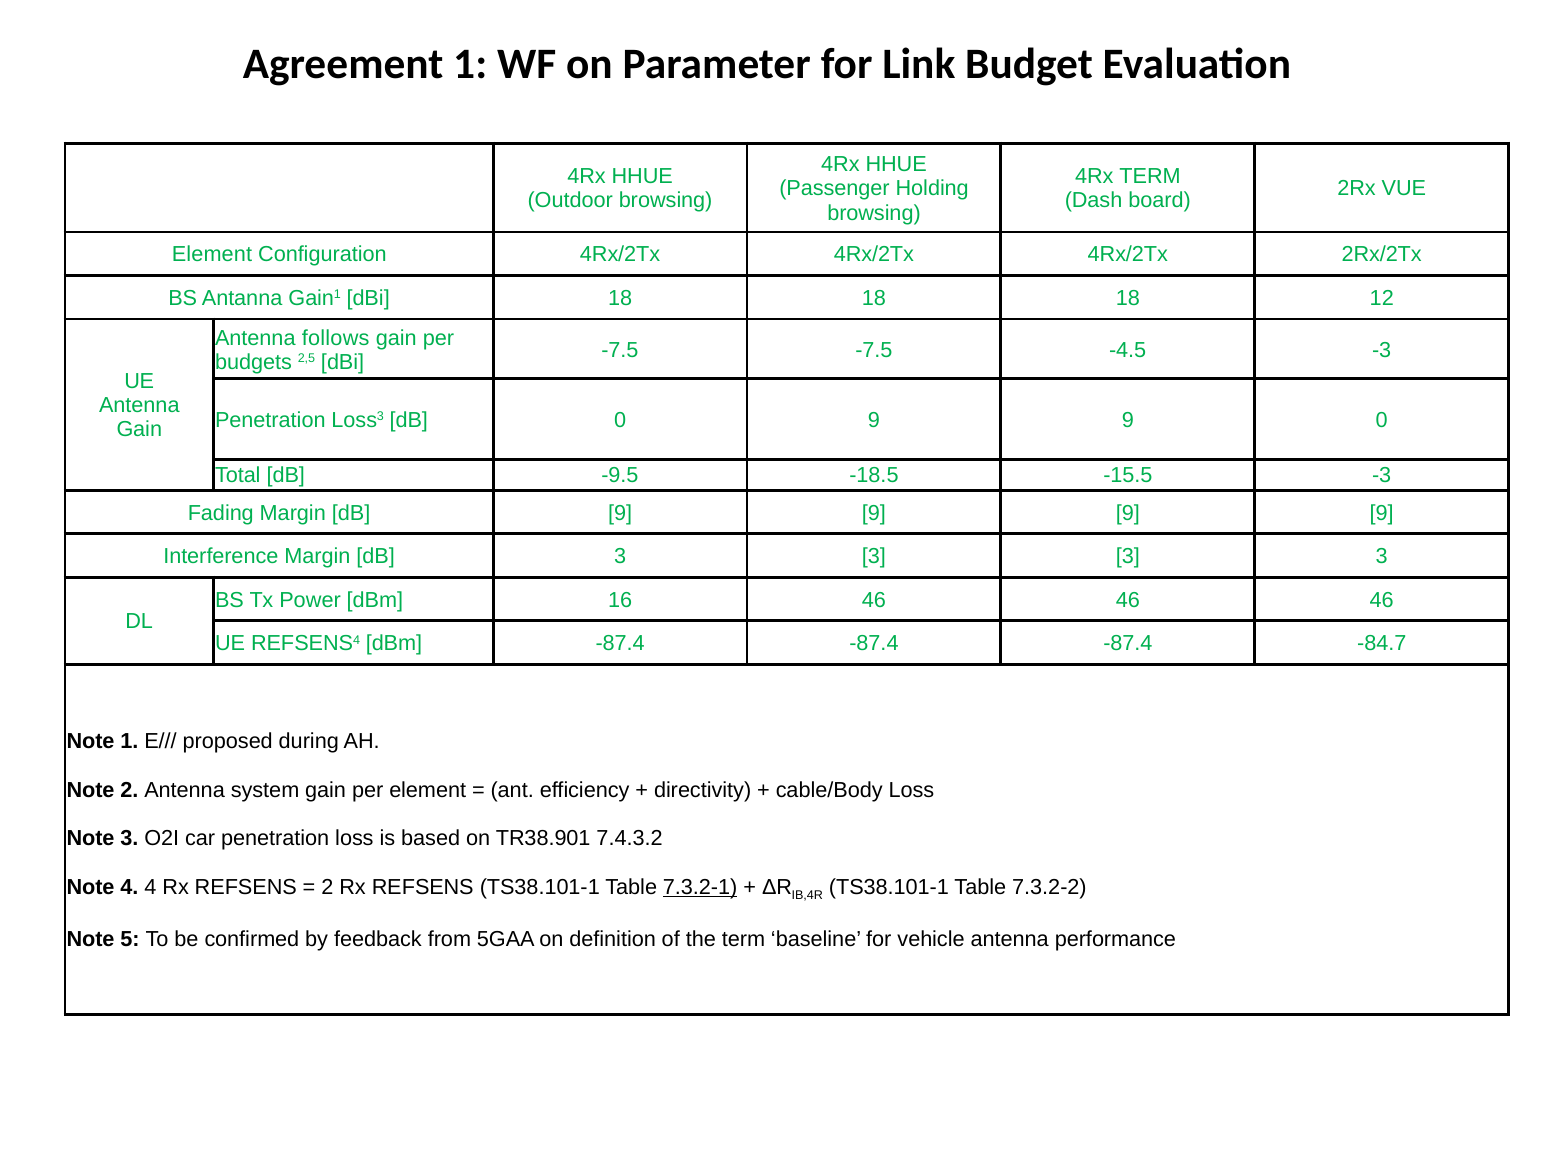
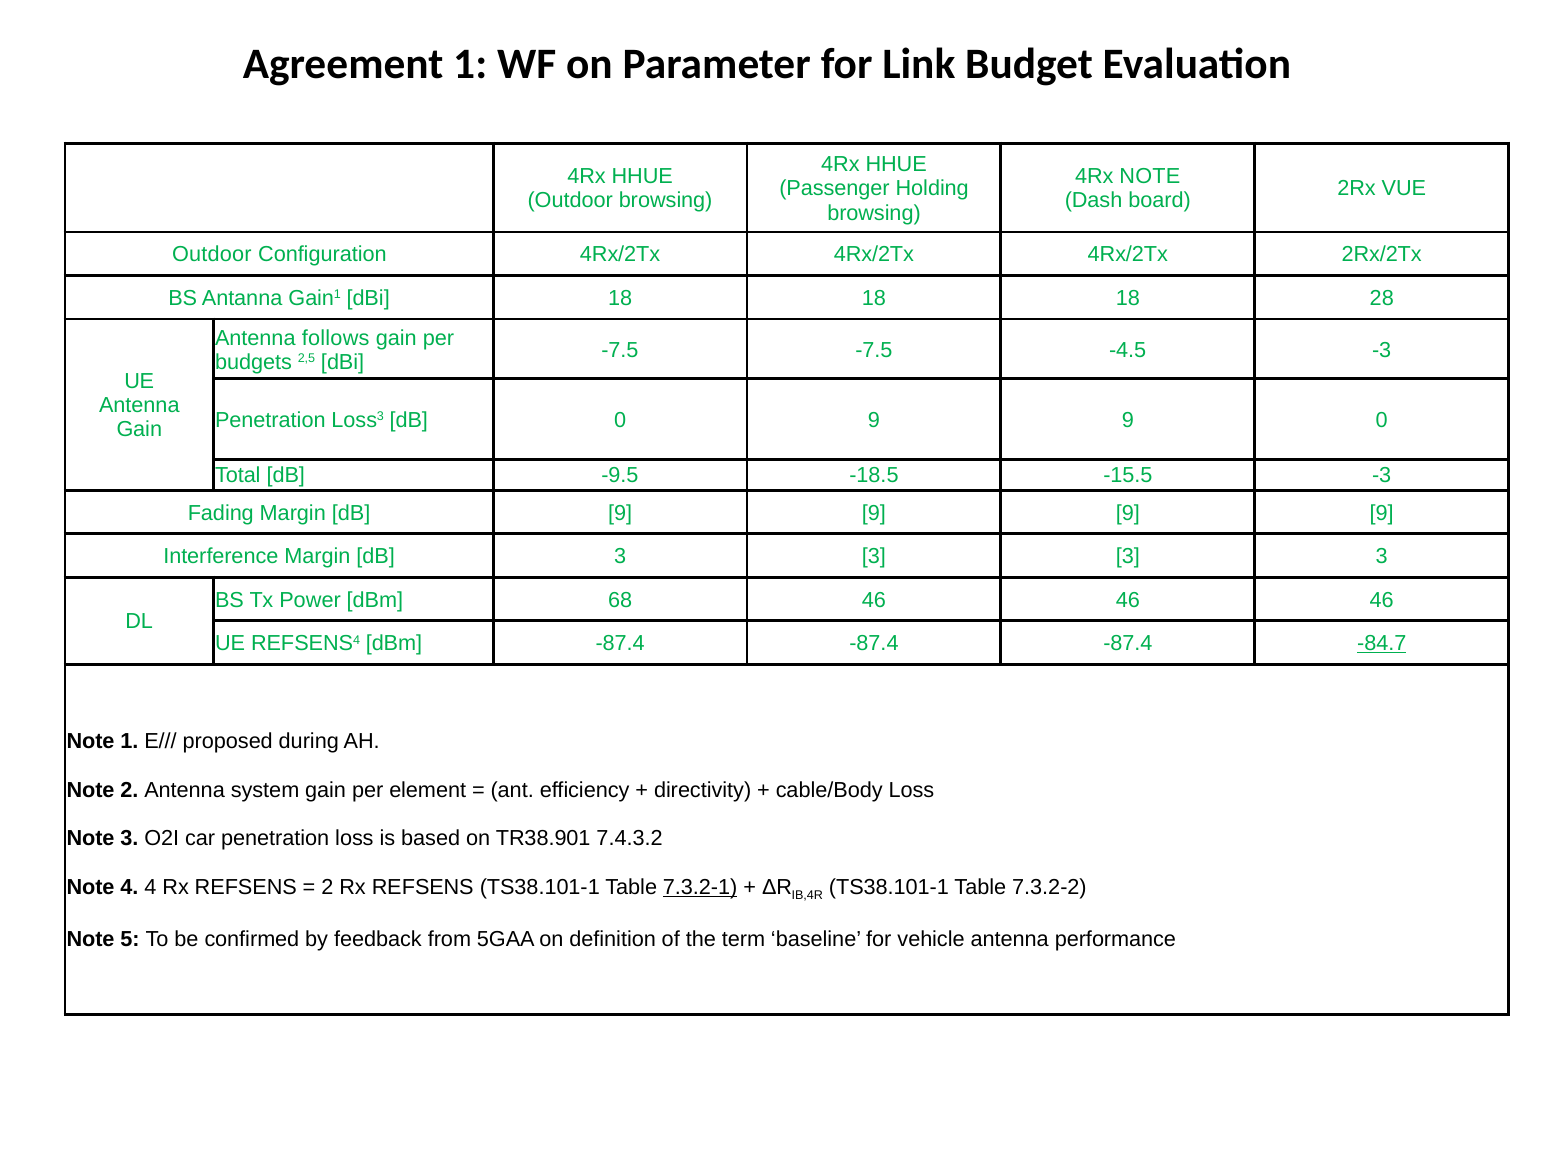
4Rx TERM: TERM -> NOTE
Element at (212, 255): Element -> Outdoor
12: 12 -> 28
16: 16 -> 68
-84.7 underline: none -> present
